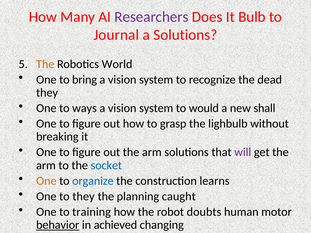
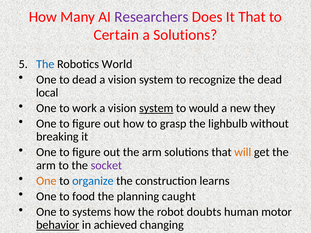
It Bulb: Bulb -> That
Journal: Journal -> Certain
The at (45, 64) colour: orange -> blue
to bring: bring -> dead
they at (47, 93): they -> local
ways: ways -> work
system at (156, 108) underline: none -> present
shall: shall -> they
will colour: purple -> orange
socket colour: blue -> purple
to they: they -> food
training: training -> systems
